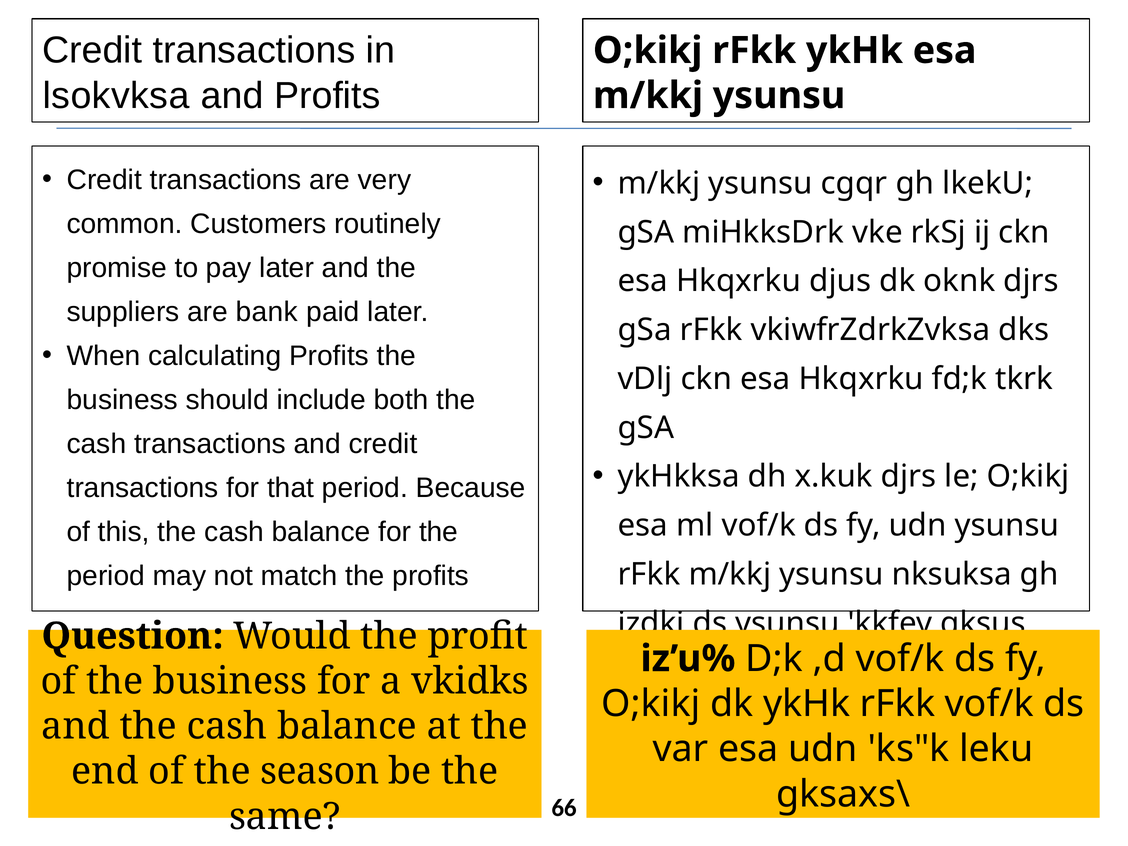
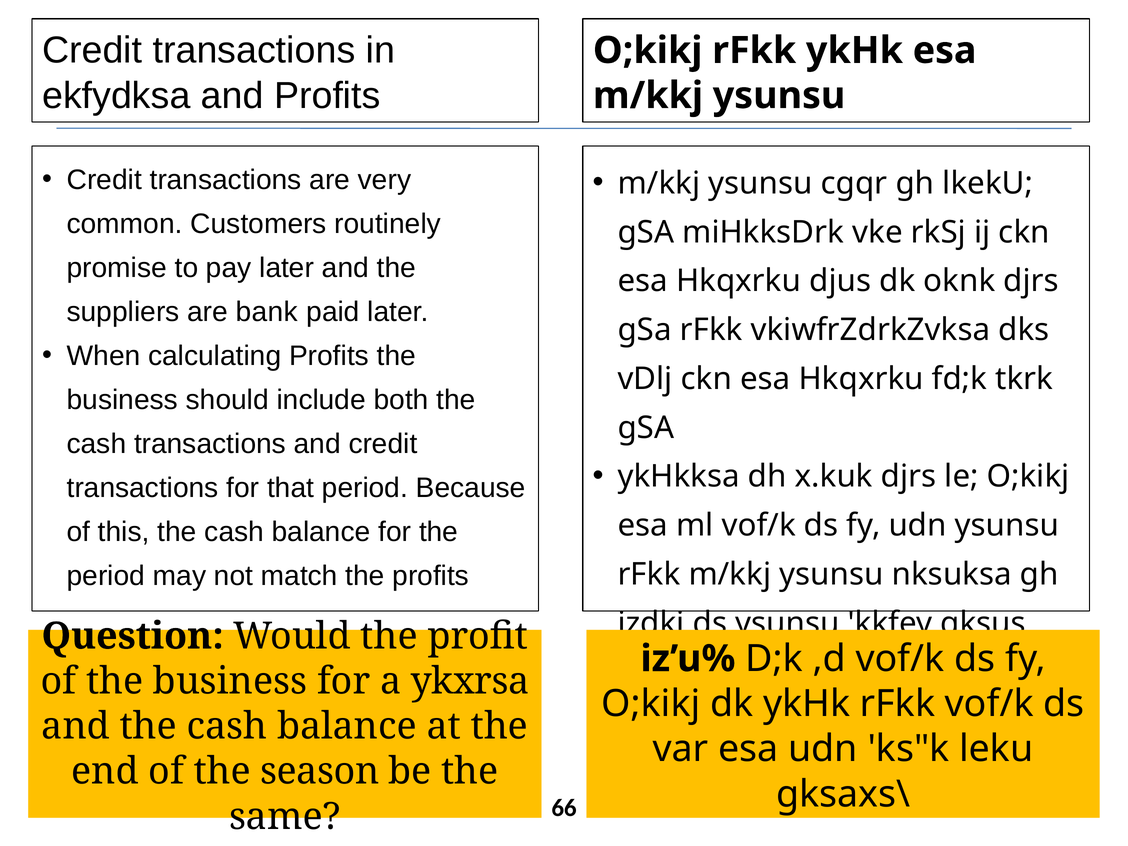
lsokvksa: lsokvksa -> ekfydksa
vkidks: vkidks -> ykxrsa
